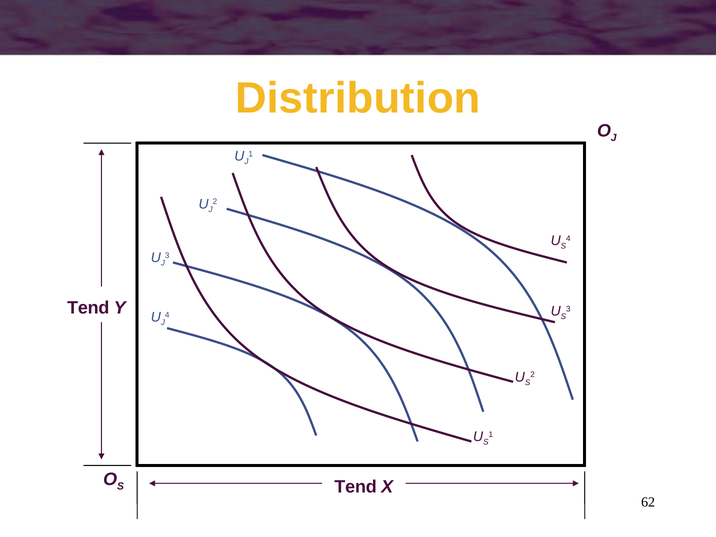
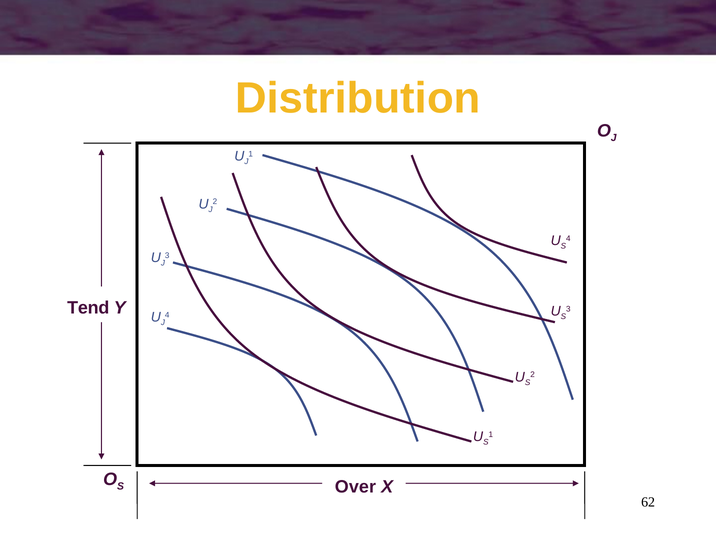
Tend at (356, 487): Tend -> Over
